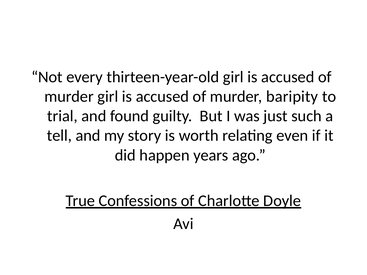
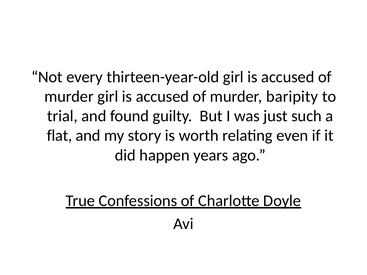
tell: tell -> flat
